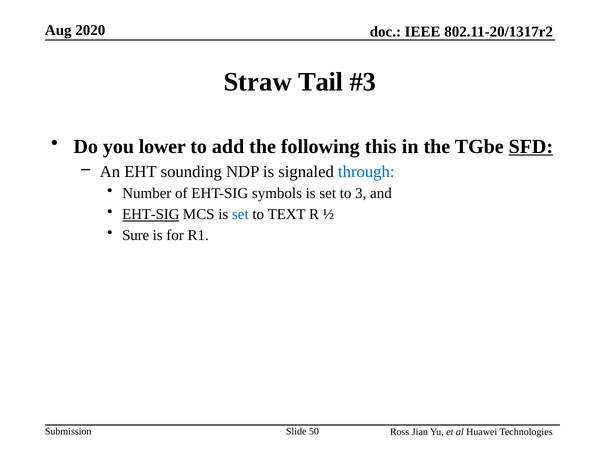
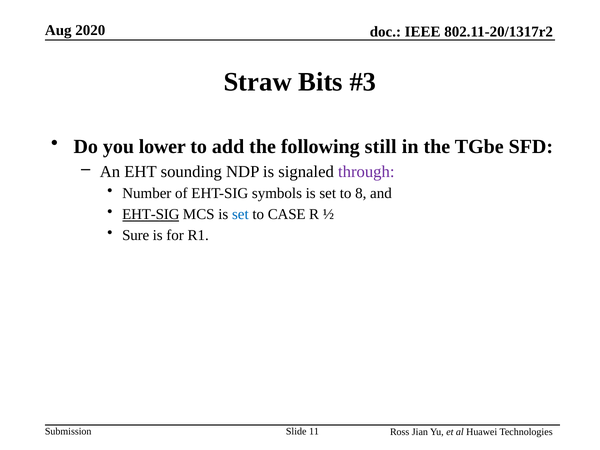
Tail: Tail -> Bits
this: this -> still
SFD underline: present -> none
through colour: blue -> purple
3: 3 -> 8
TEXT: TEXT -> CASE
50: 50 -> 11
